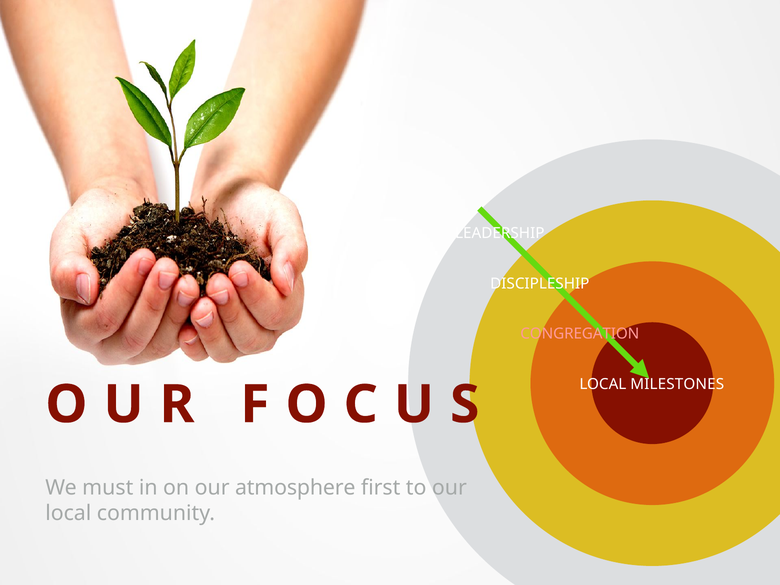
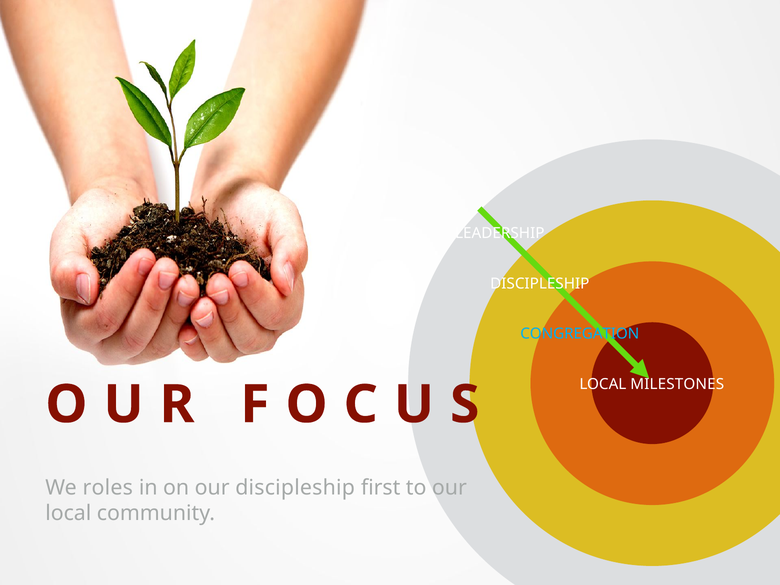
CONGREGATION colour: pink -> light blue
must: must -> roles
our atmosphere: atmosphere -> discipleship
